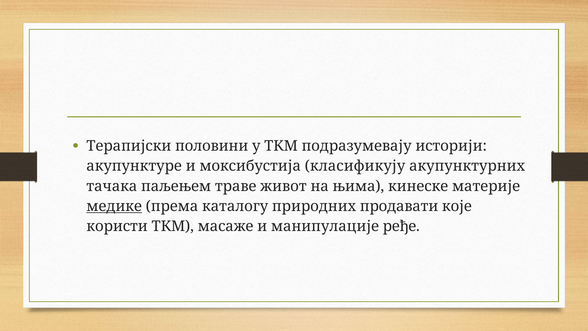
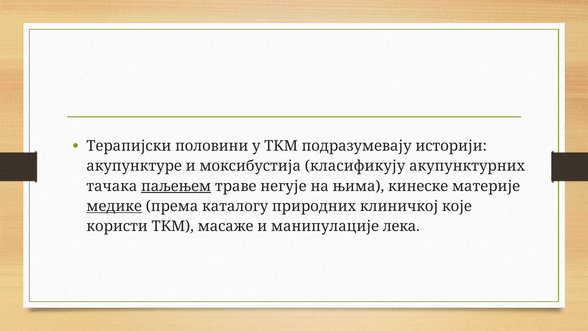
паљењем underline: none -> present
живот: живот -> негује
продавати: продавати -> клиничкој
ређе: ређе -> лека
